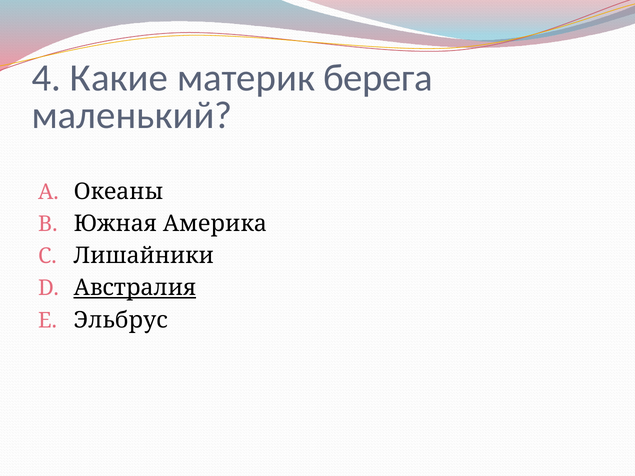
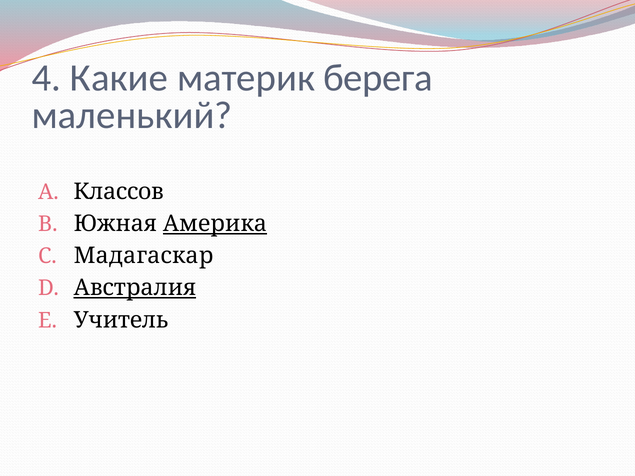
Океаны: Океаны -> Классов
Америка underline: none -> present
Лишайники: Лишайники -> Мадагаскар
Эльбрус: Эльбрус -> Учитель
